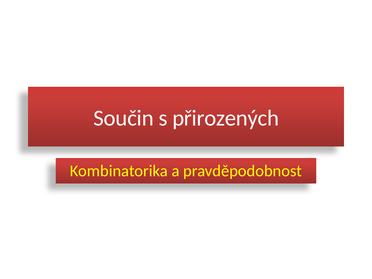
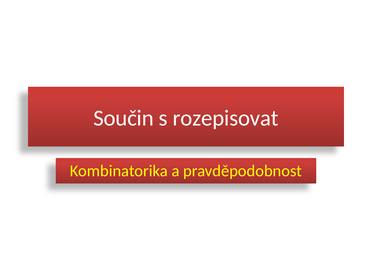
přirozených: přirozených -> rozepisovat
